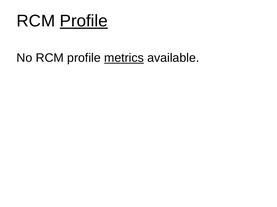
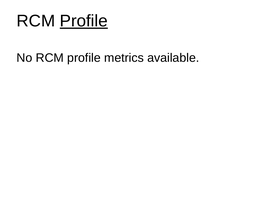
metrics underline: present -> none
